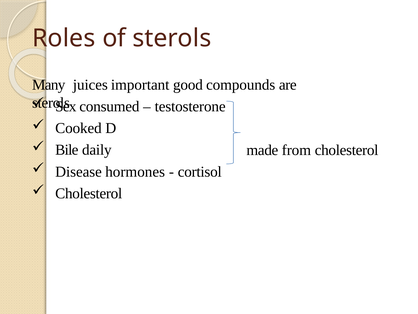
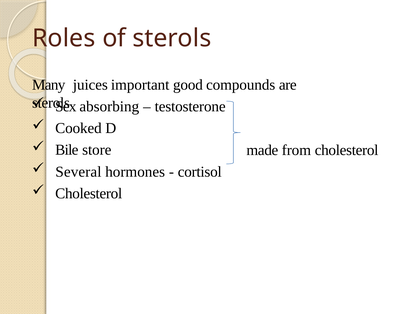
consumed: consumed -> absorbing
daily: daily -> store
Disease: Disease -> Several
